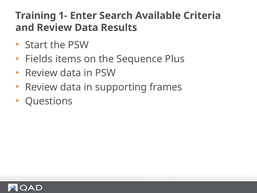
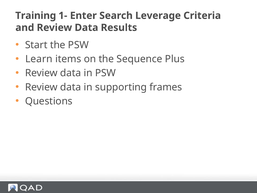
Available: Available -> Leverage
Fields: Fields -> Learn
